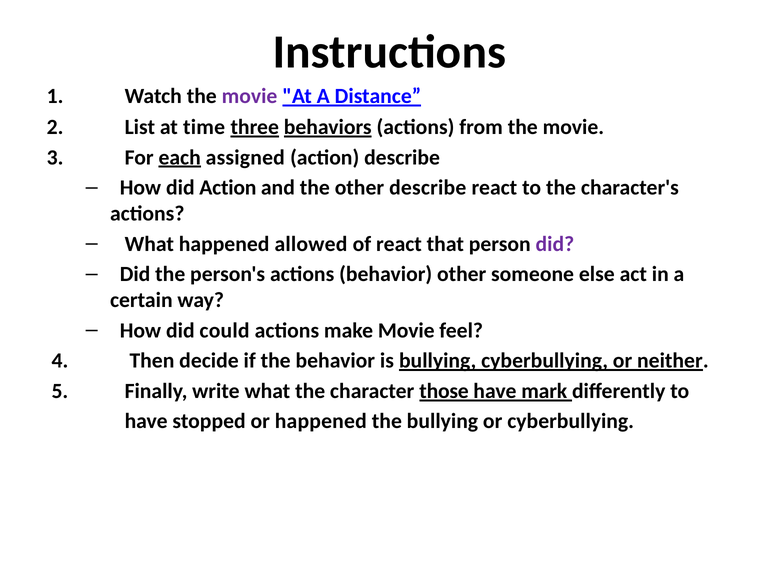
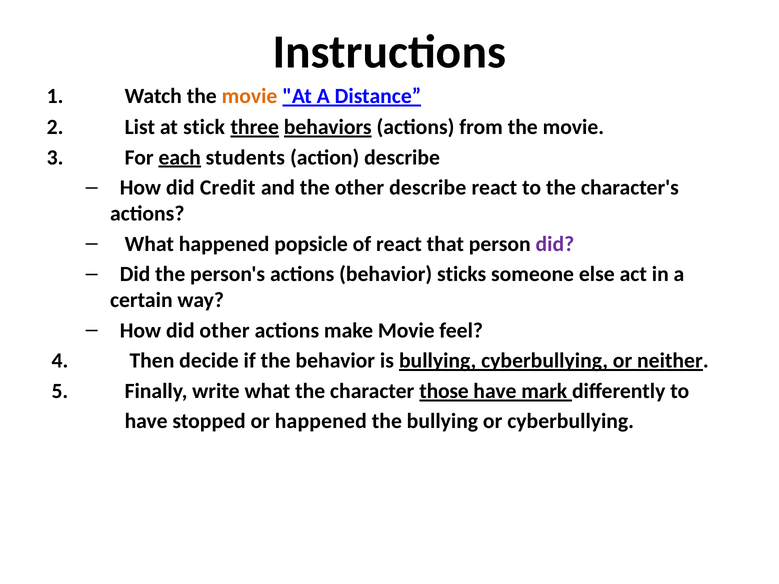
movie at (250, 96) colour: purple -> orange
time: time -> stick
assigned: assigned -> students
did Action: Action -> Credit
allowed: allowed -> popsicle
behavior other: other -> sticks
did could: could -> other
